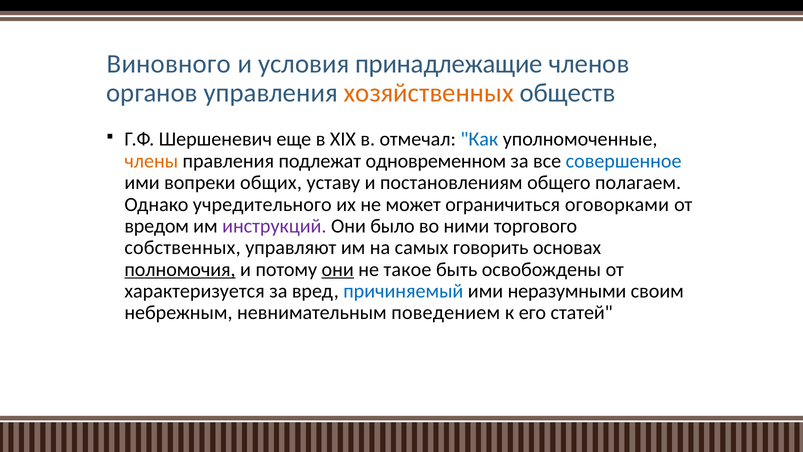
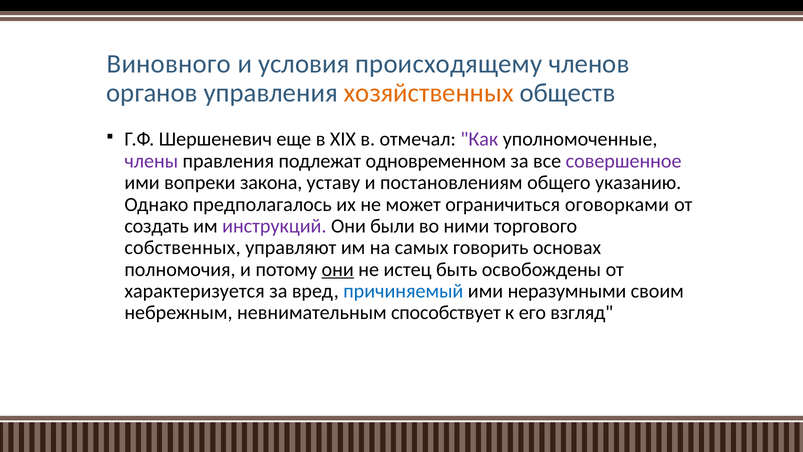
принадлежащие: принадлежащие -> происходящему
Как colour: blue -> purple
члены colour: orange -> purple
совершенное colour: blue -> purple
общих: общих -> закона
полагаем: полагаем -> указанию
учредительного: учредительного -> предполагалось
вредом: вредом -> создать
было: было -> были
полномочия underline: present -> none
такое: такое -> истец
поведением: поведением -> способствует
статей: статей -> взгляд
